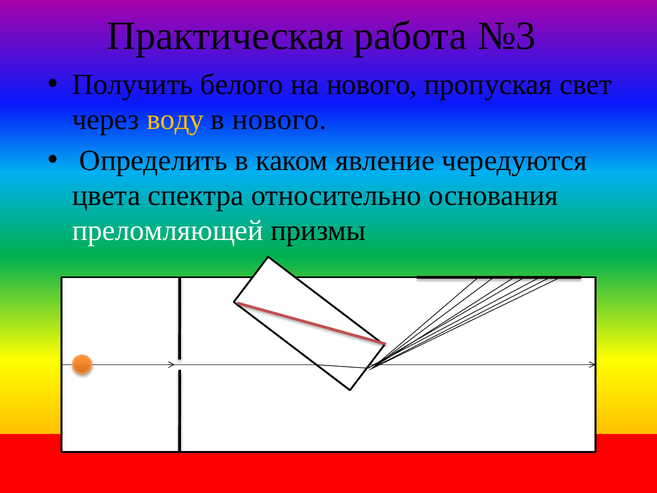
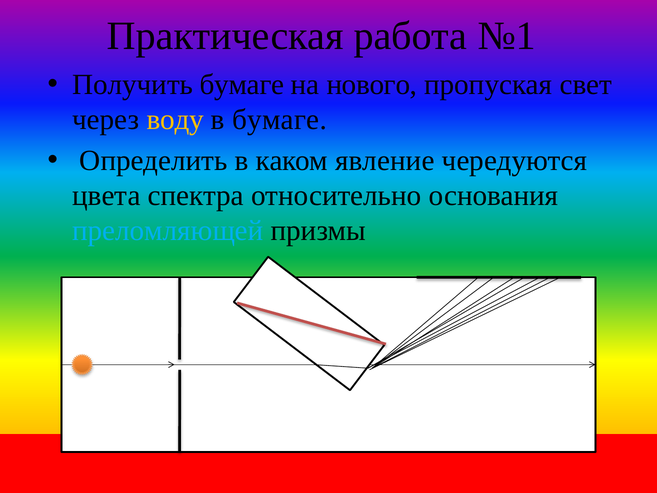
№3: №3 -> №1
Получить белого: белого -> бумаге
в нового: нового -> бумаге
преломляющей colour: white -> light blue
